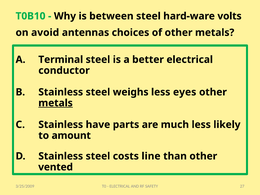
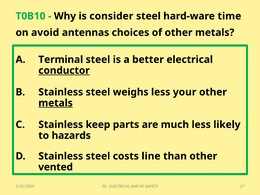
between: between -> consider
volts: volts -> time
conductor underline: none -> present
eyes: eyes -> your
have: have -> keep
amount: amount -> hazards
